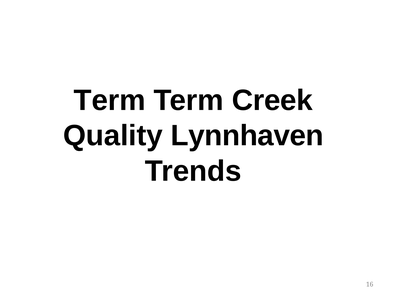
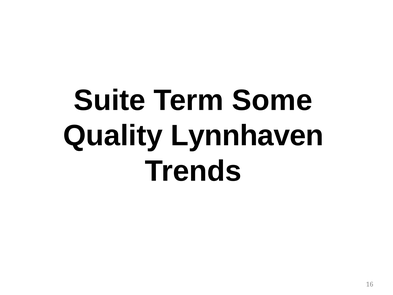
Term at (110, 100): Term -> Suite
Creek: Creek -> Some
